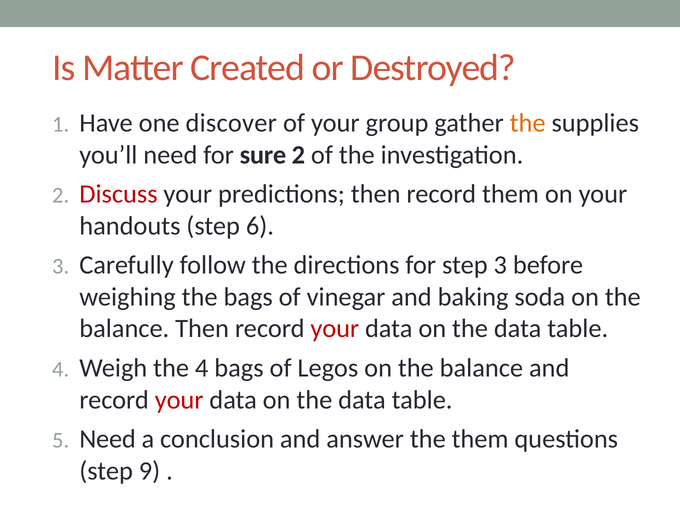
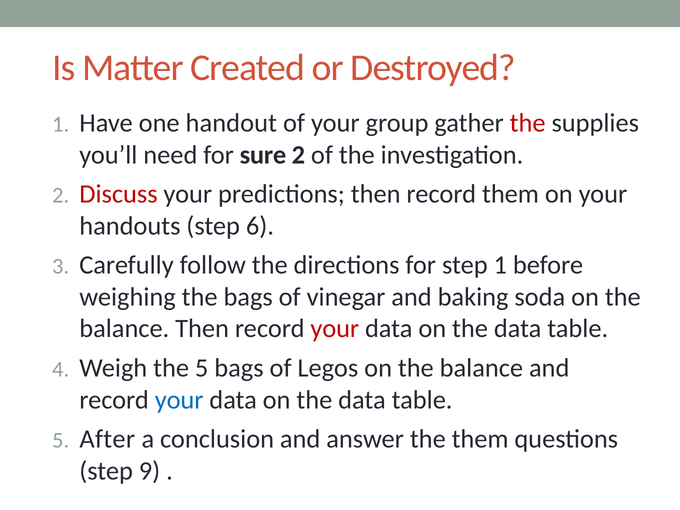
discover: discover -> handout
the at (528, 123) colour: orange -> red
step 3: 3 -> 1
the 4: 4 -> 5
your at (179, 400) colour: red -> blue
Need at (108, 439): Need -> After
